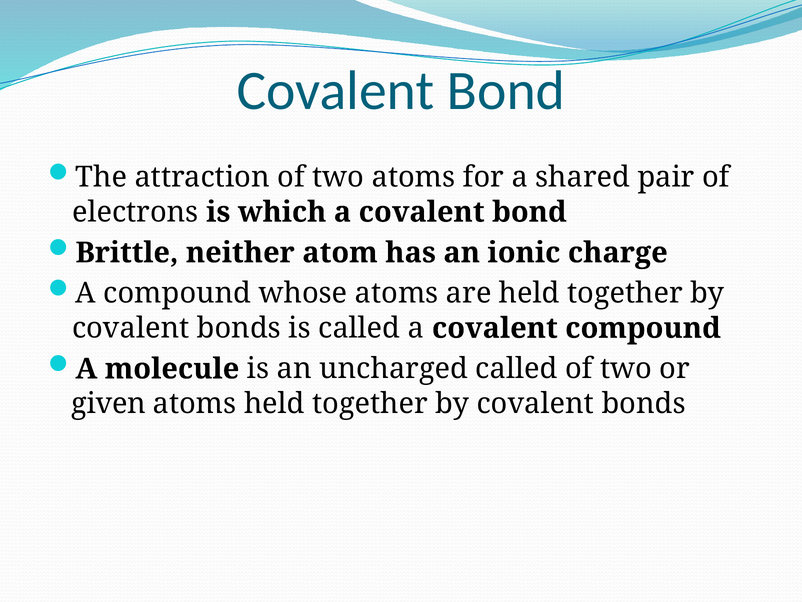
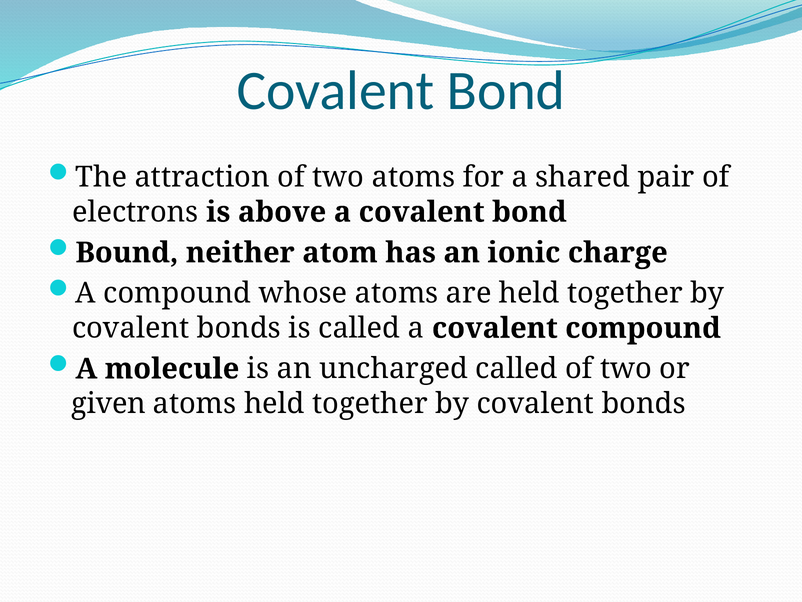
which: which -> above
Brittle: Brittle -> Bound
